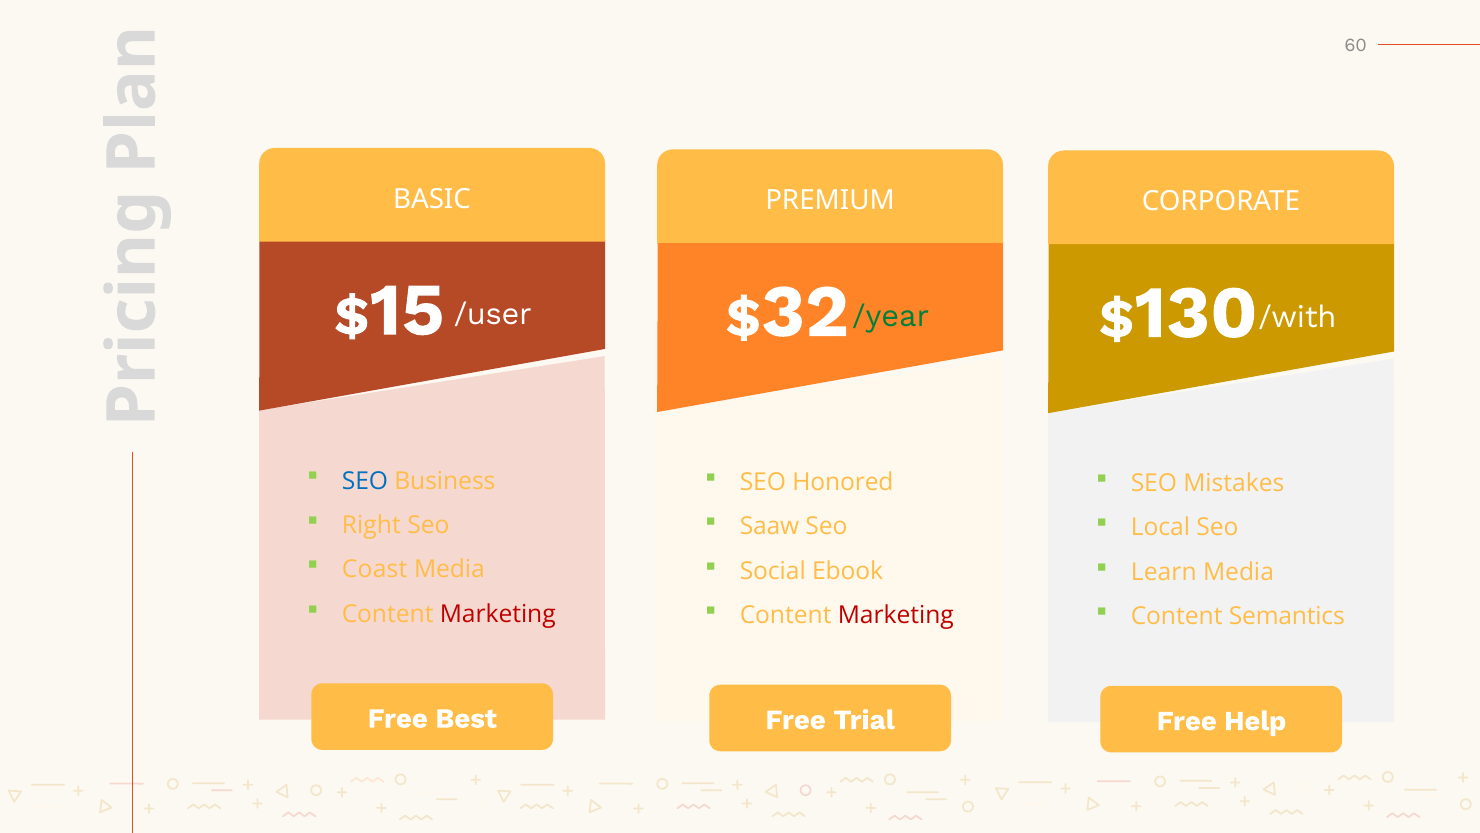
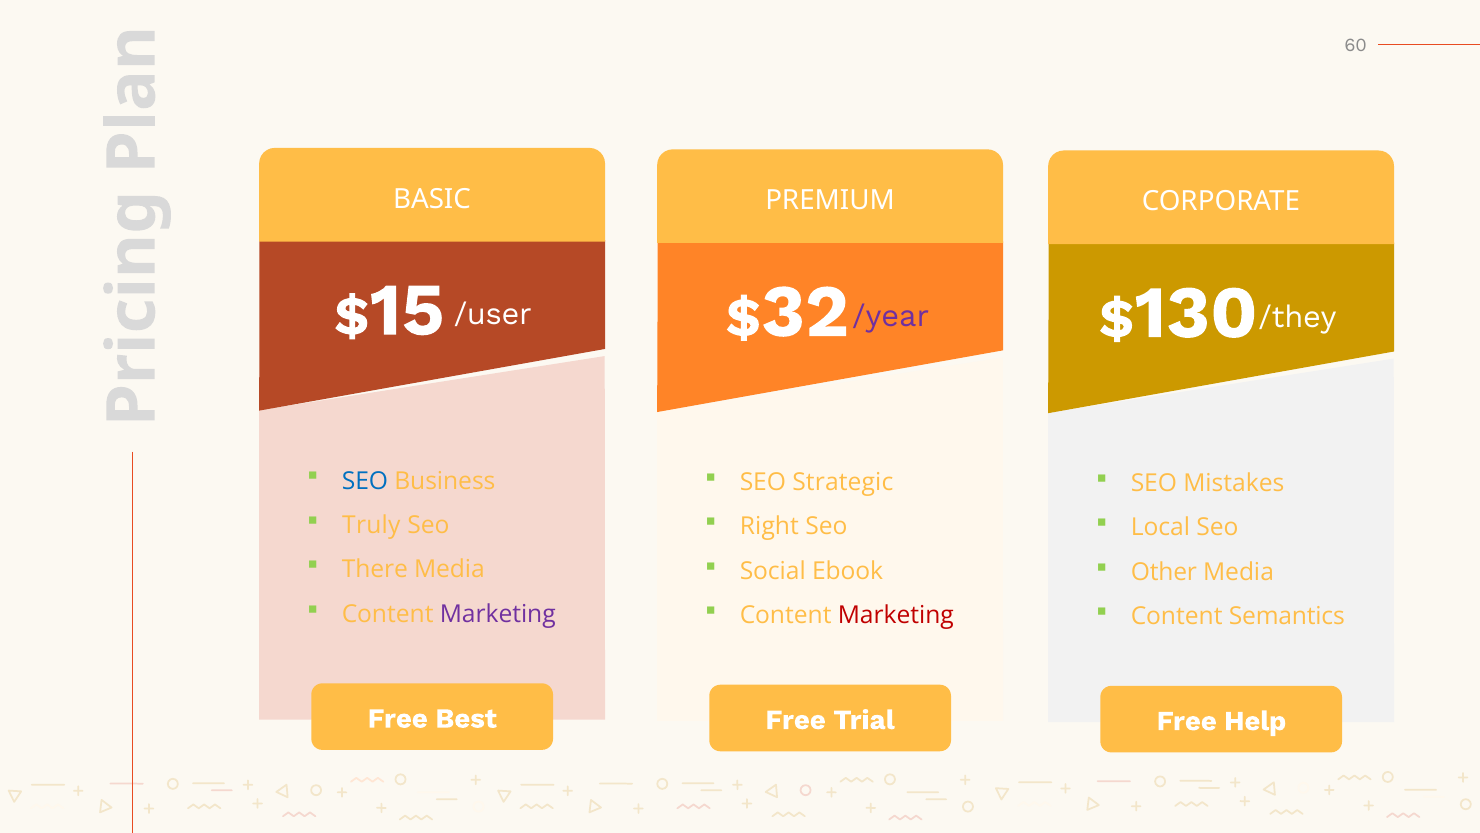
/year colour: green -> purple
/with: /with -> /they
Honored: Honored -> Strategic
Right: Right -> Truly
Saaw: Saaw -> Right
Coast: Coast -> There
Learn: Learn -> Other
Marketing at (498, 614) colour: red -> purple
